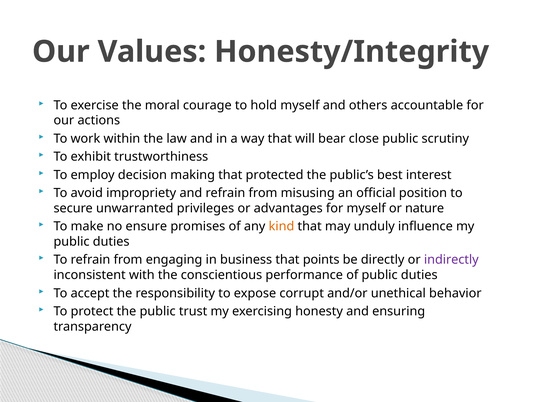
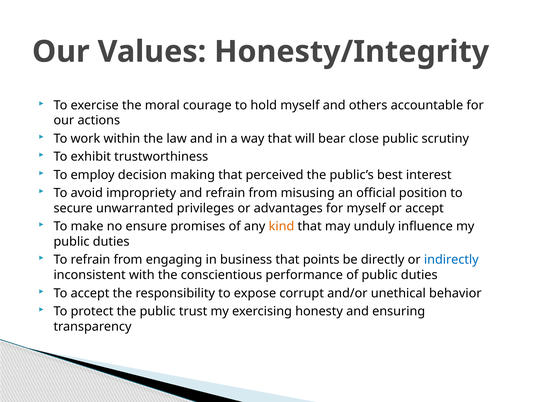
protected: protected -> perceived
or nature: nature -> accept
indirectly colour: purple -> blue
